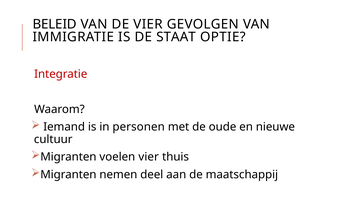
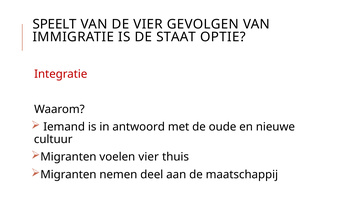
BELEID: BELEID -> SPEELT
personen: personen -> antwoord
